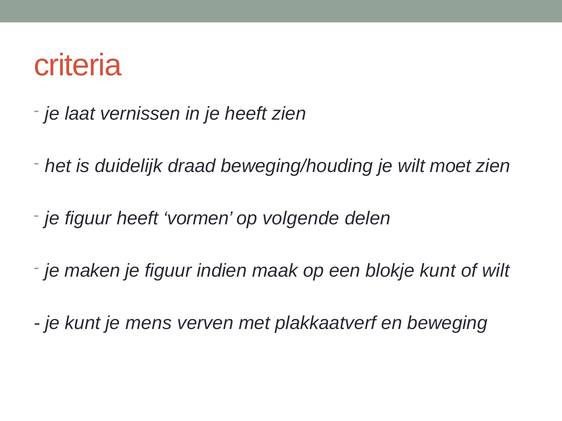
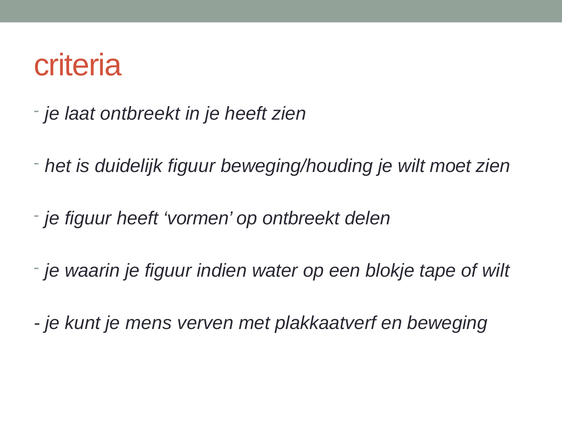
laat vernissen: vernissen -> ontbreekt
duidelijk draad: draad -> figuur
op volgende: volgende -> ontbreekt
maken: maken -> waarin
maak: maak -> water
blokje kunt: kunt -> tape
